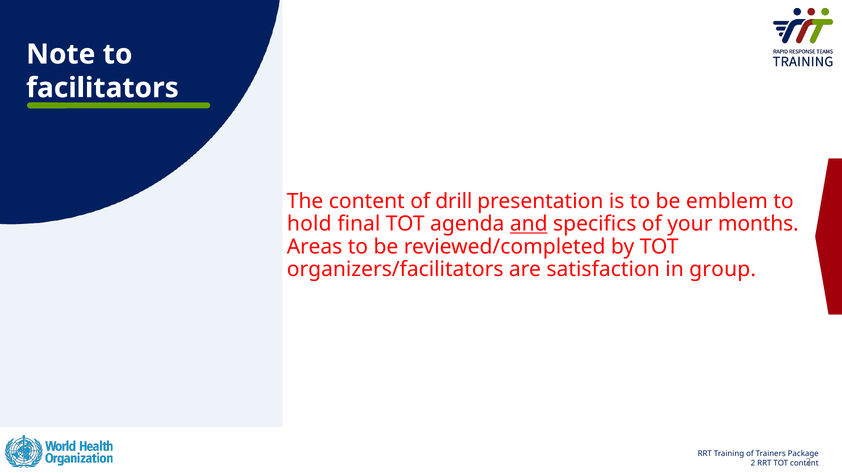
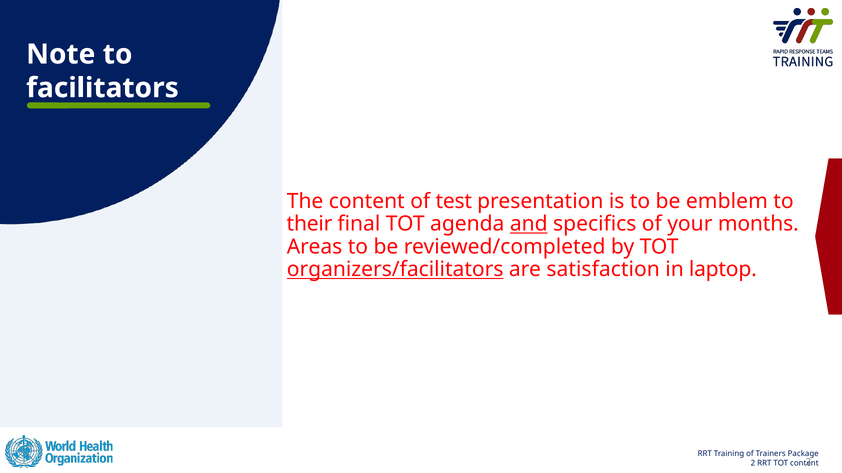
drill: drill -> test
hold: hold -> their
organizers/facilitators underline: none -> present
group: group -> laptop
